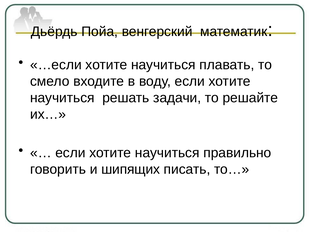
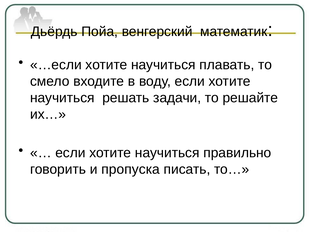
шипящих: шипящих -> пропуска
